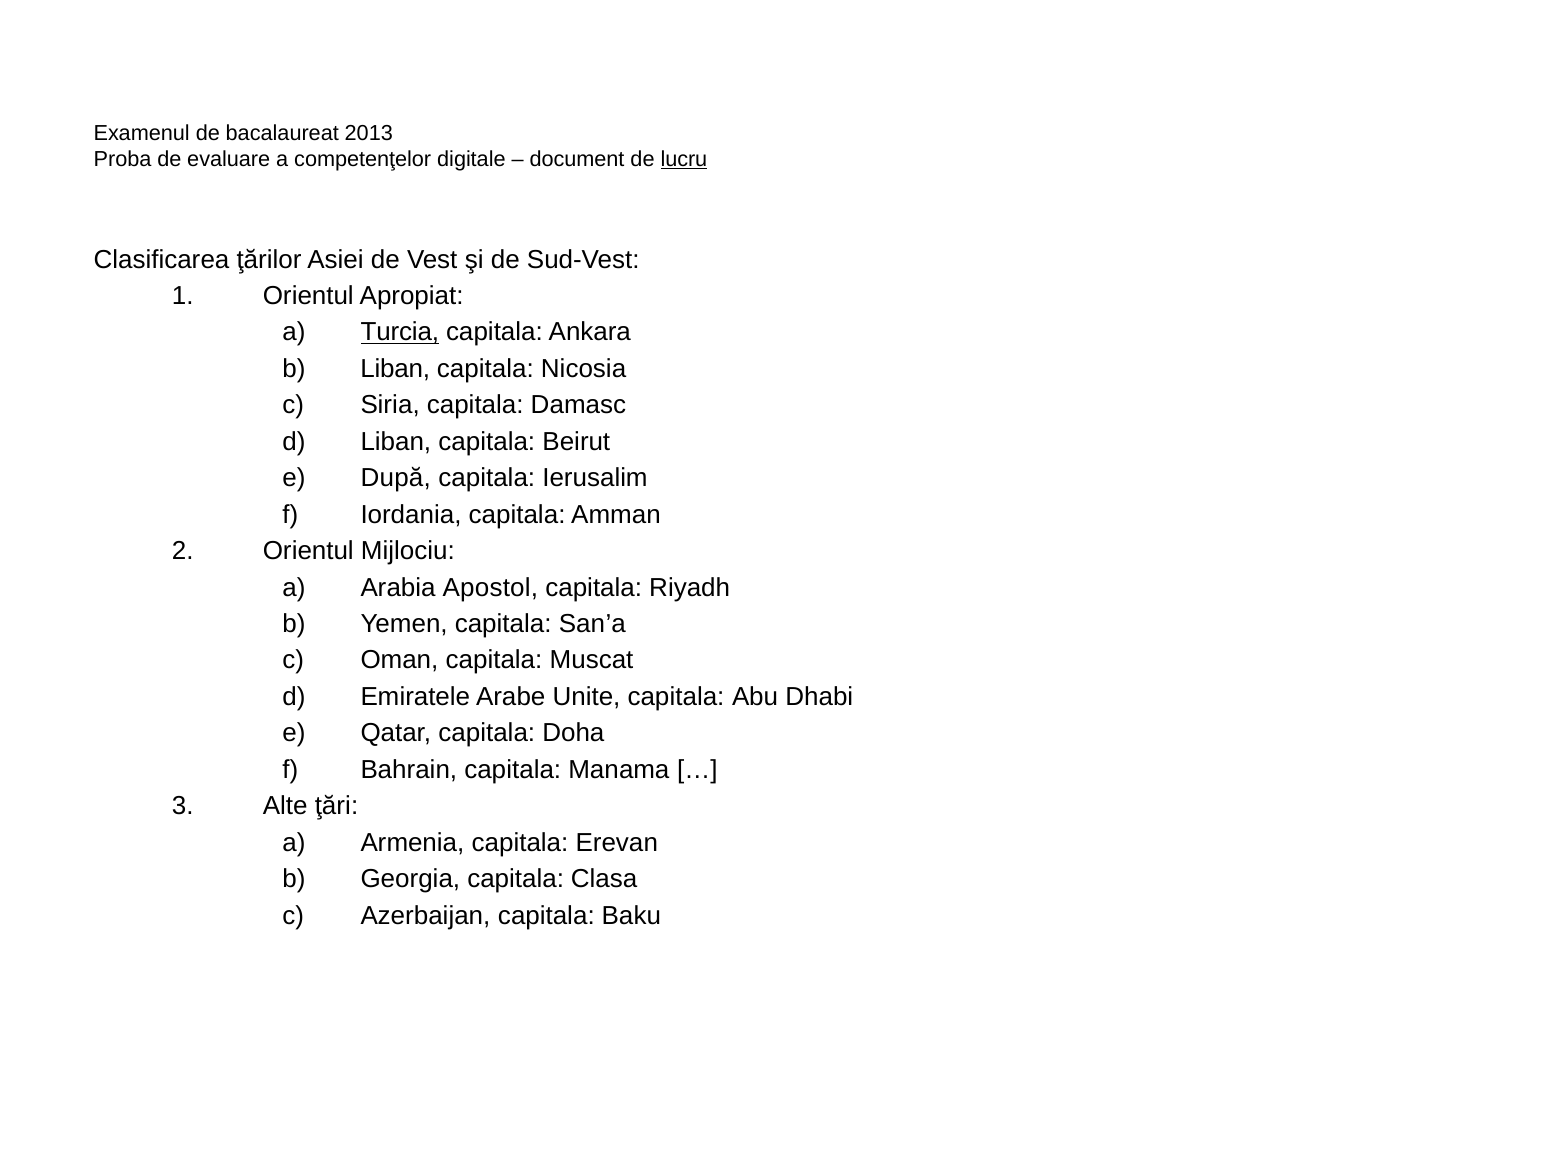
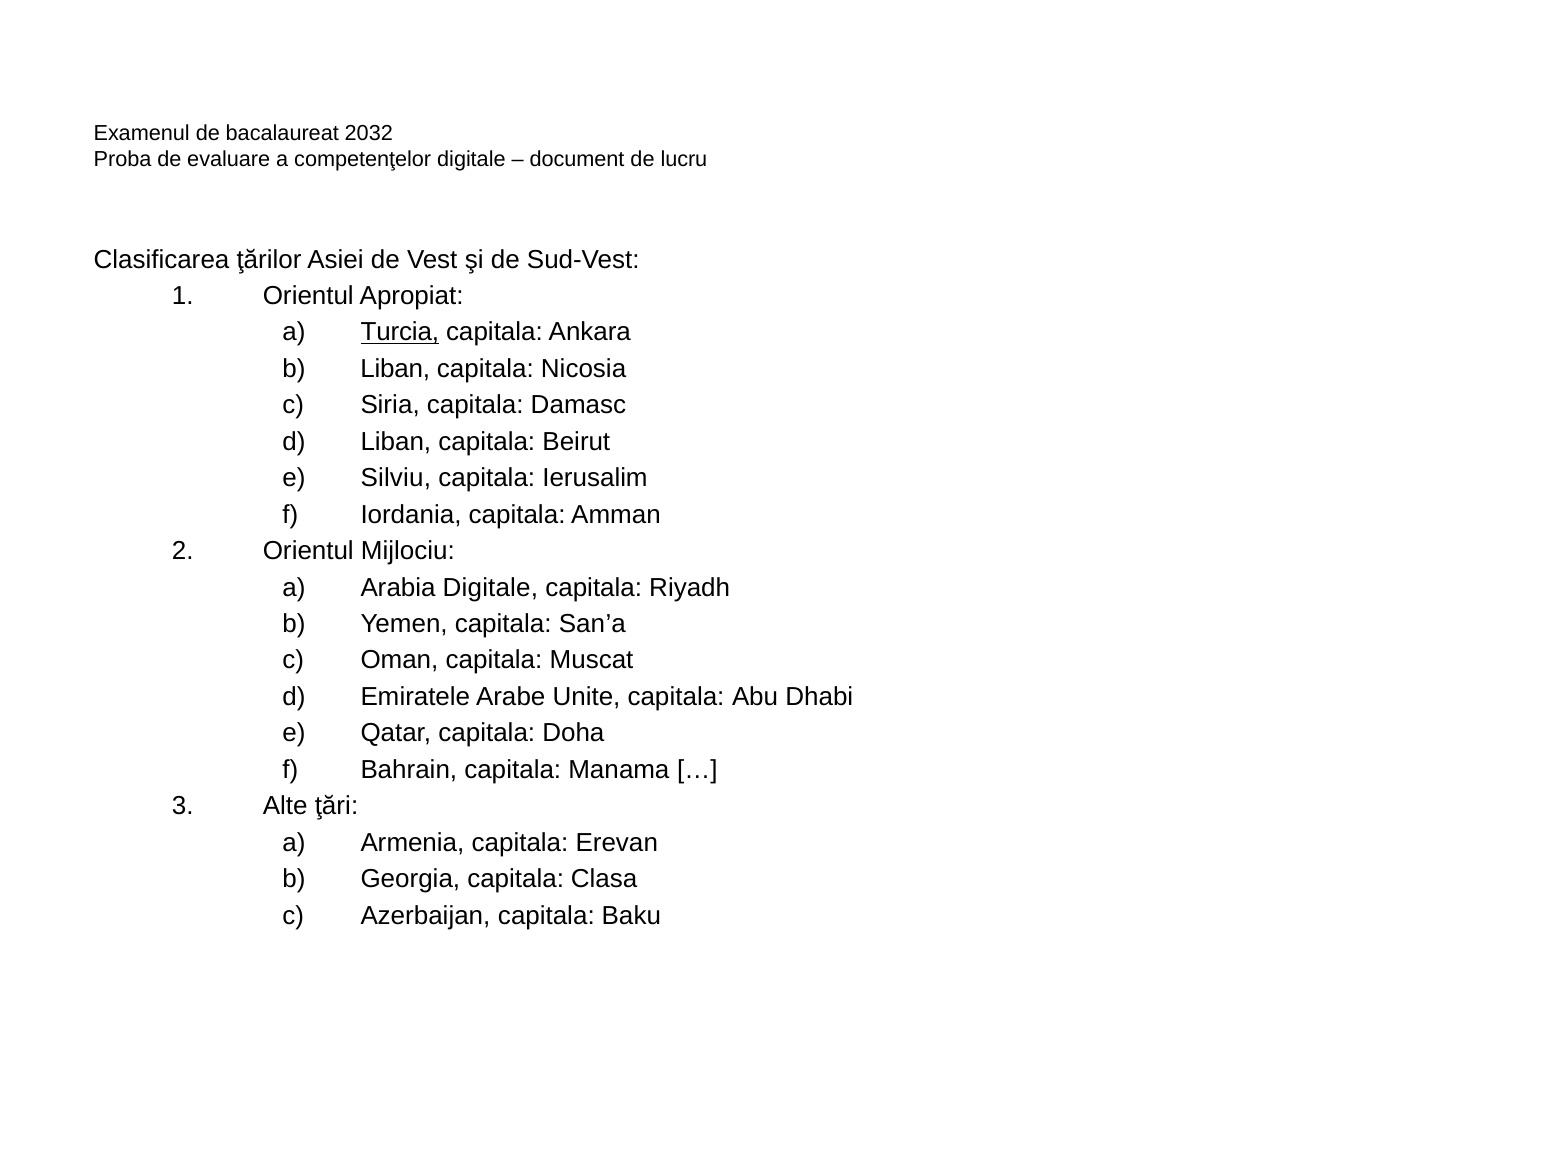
2013: 2013 -> 2032
lucru underline: present -> none
După: După -> Silviu
Arabia Apostol: Apostol -> Digitale
